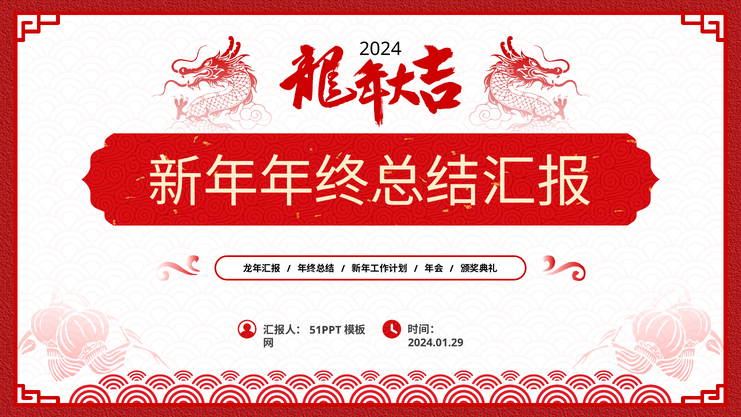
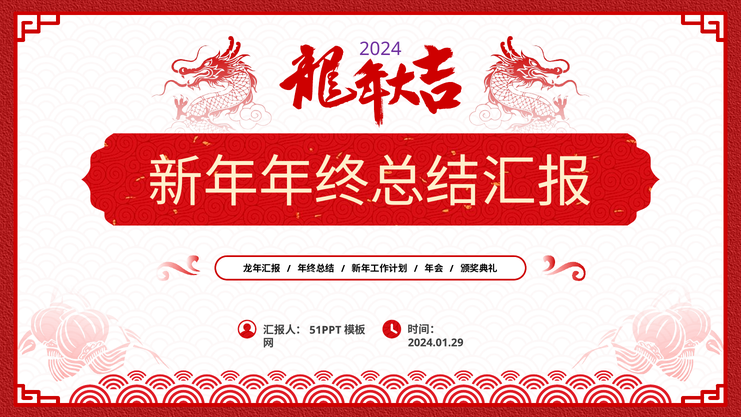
2024 colour: black -> purple
